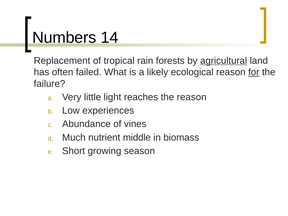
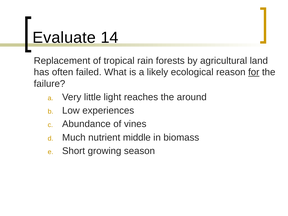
Numbers: Numbers -> Evaluate
agricultural underline: present -> none
the reason: reason -> around
